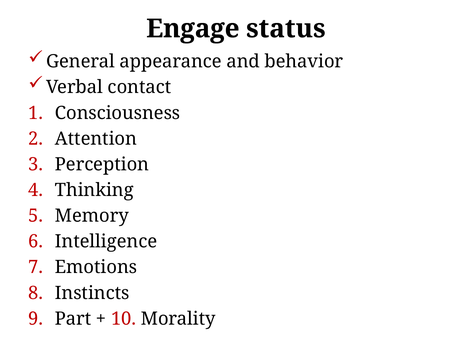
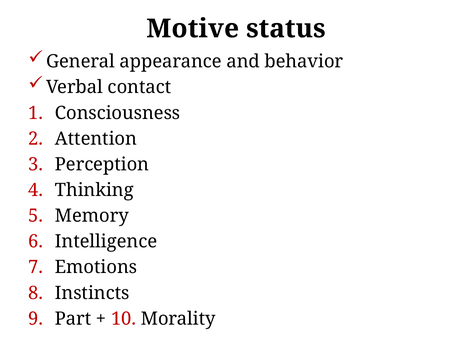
Engage: Engage -> Motive
